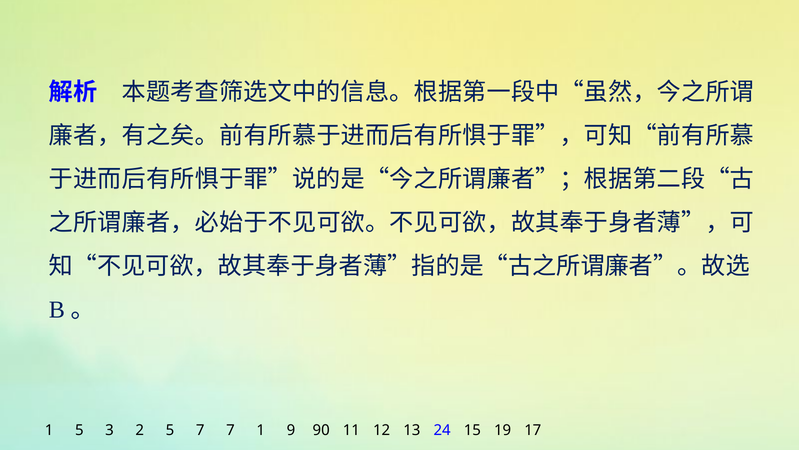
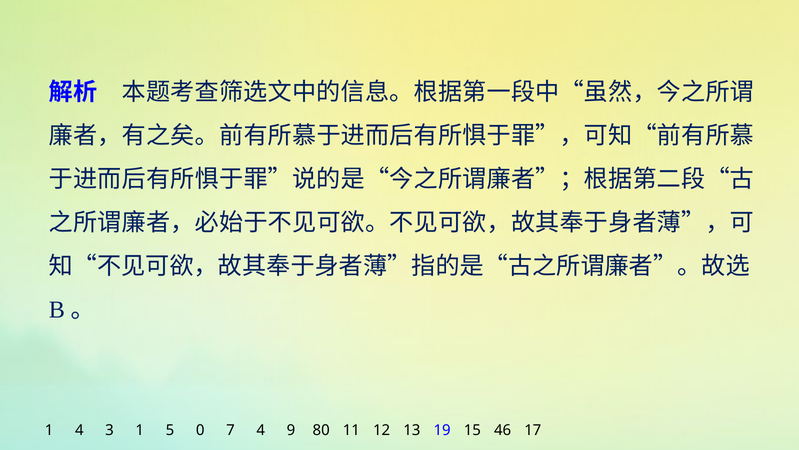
1 5: 5 -> 4
3 2: 2 -> 1
5 7: 7 -> 0
7 1: 1 -> 4
90: 90 -> 80
24: 24 -> 19
19: 19 -> 46
